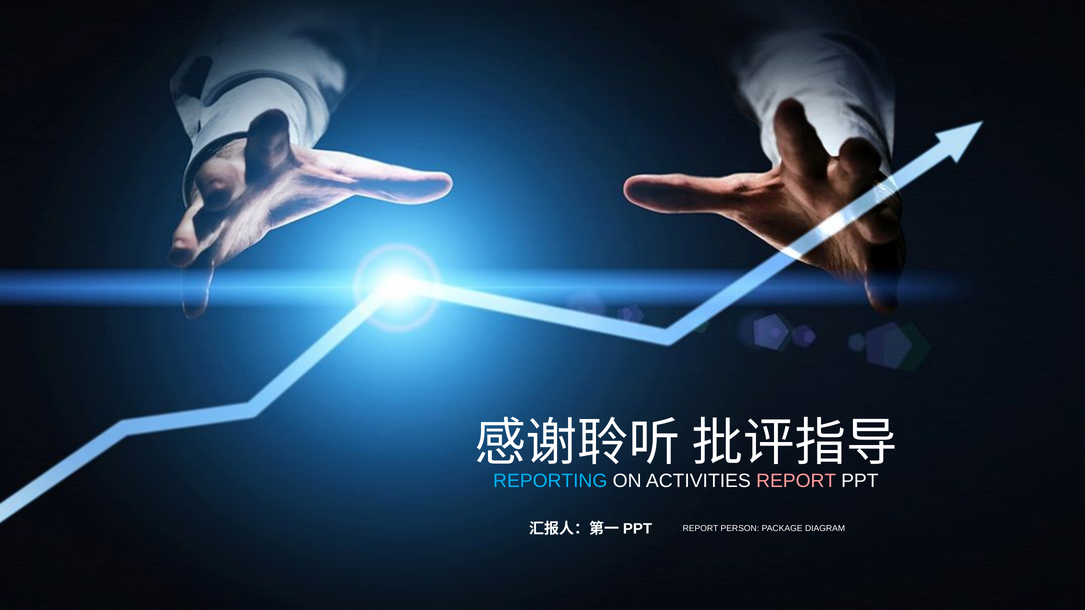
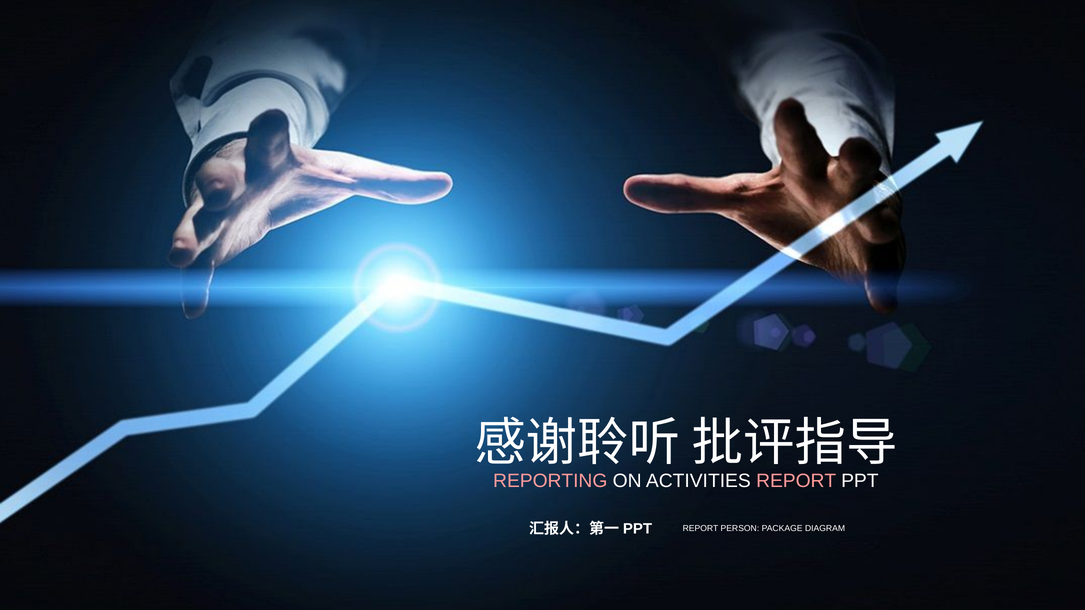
REPORTING colour: light blue -> pink
